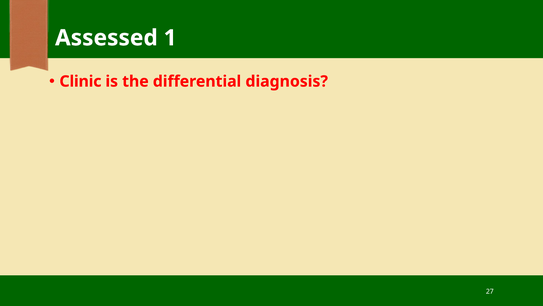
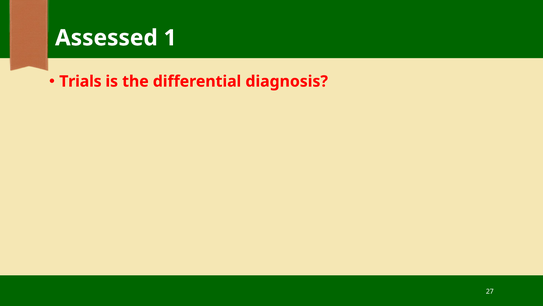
Clinic: Clinic -> Trials
